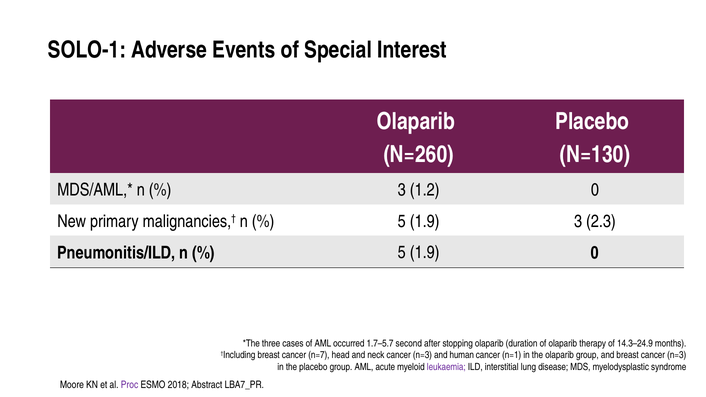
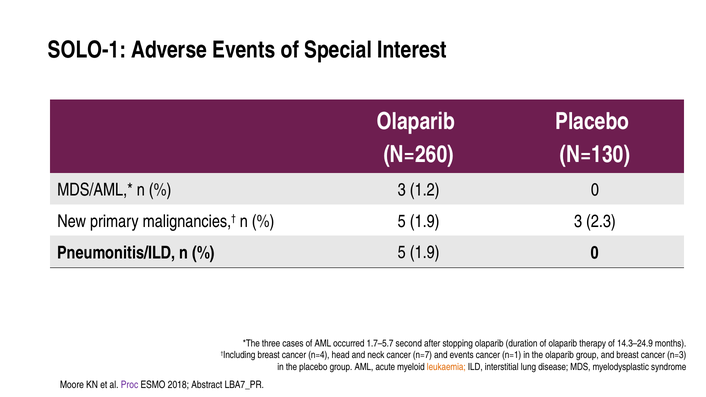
n=7: n=7 -> n=4
neck cancer n=3: n=3 -> n=7
and human: human -> events
leukaemia colour: purple -> orange
